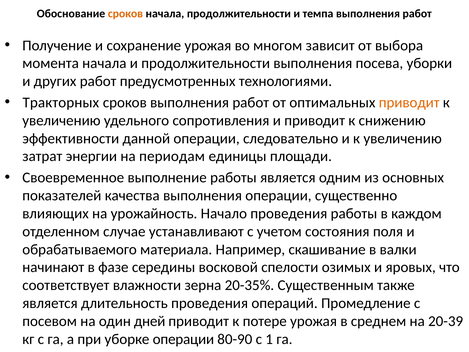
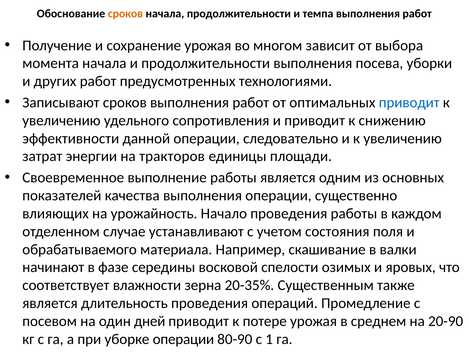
Тракторных: Тракторных -> Записывают
приводит at (409, 102) colour: orange -> blue
периодам: периодам -> тракторов
20-39: 20-39 -> 20-90
